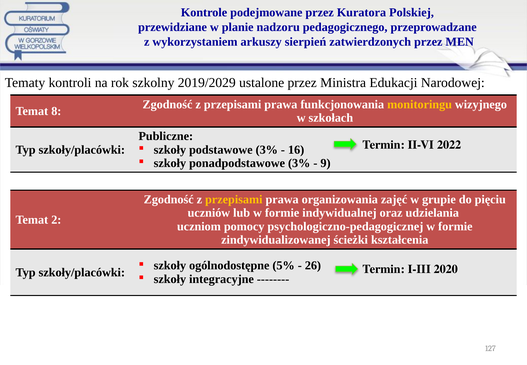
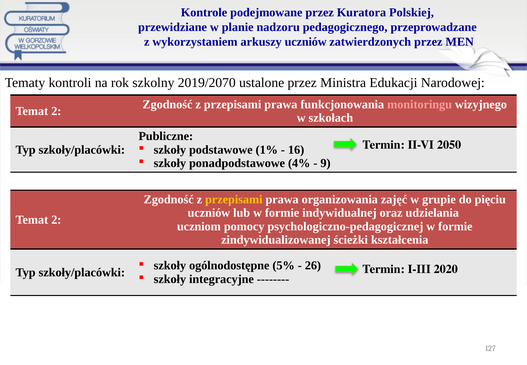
arkuszy sierpień: sierpień -> uczniów
2019/2029: 2019/2029 -> 2019/2070
monitoringu colour: yellow -> pink
8 at (56, 111): 8 -> 2
2022: 2022 -> 2050
podstawowe 3%: 3% -> 1%
ponadpodstawowe 3%: 3% -> 4%
